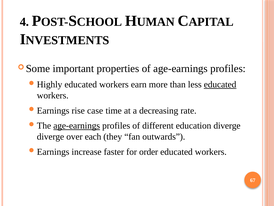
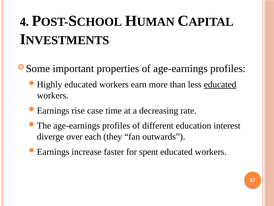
age-earnings at (77, 125) underline: present -> none
education diverge: diverge -> interest
order: order -> spent
